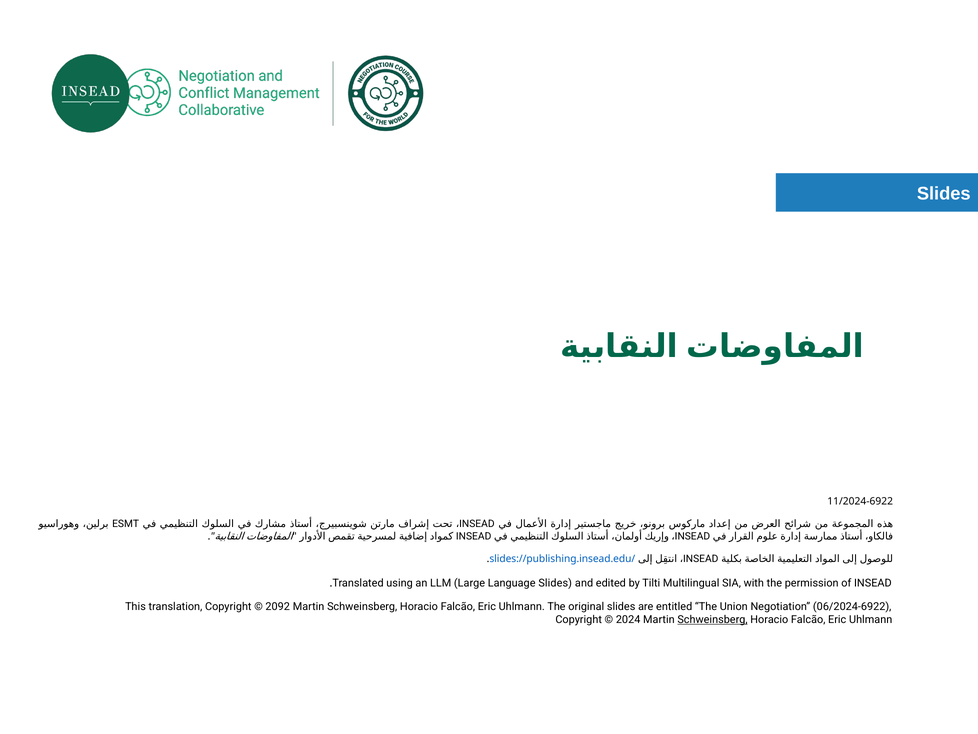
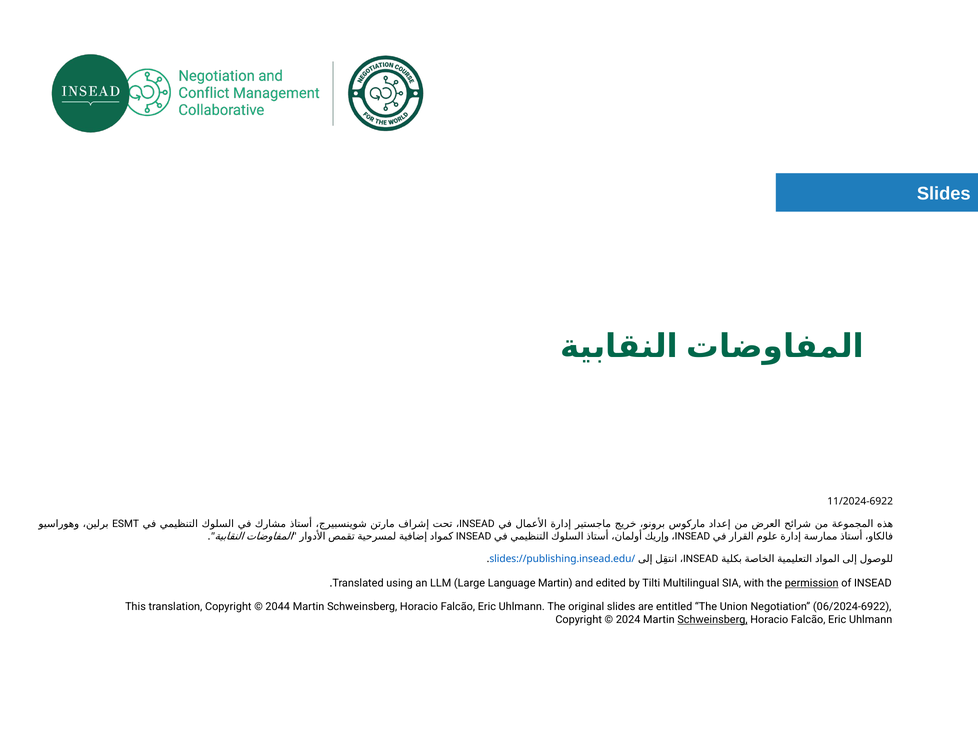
Language Slides: Slides -> Martin
permission underline: none -> present
2092: 2092 -> 2044
